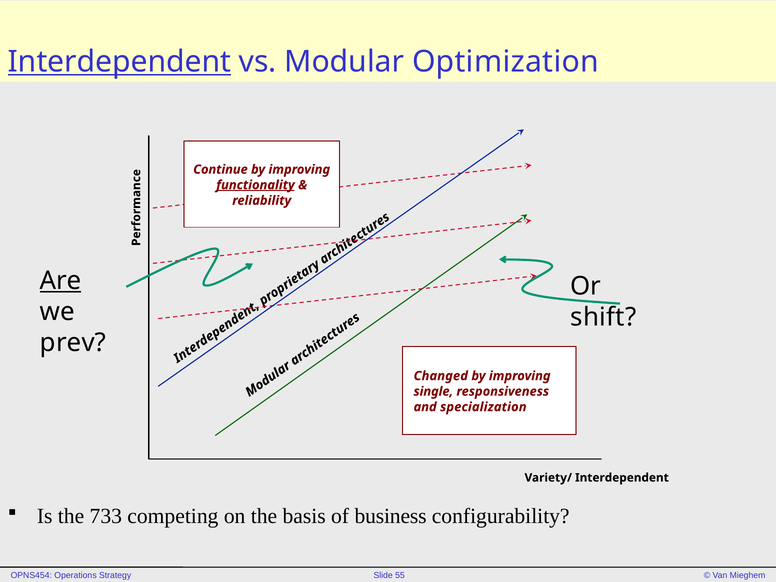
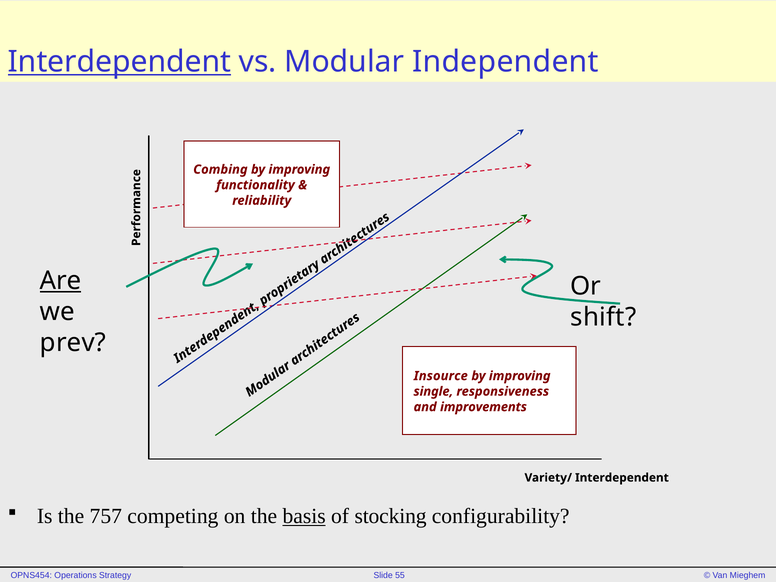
Optimization: Optimization -> Independent
Continue: Continue -> Combing
functionality underline: present -> none
Changed: Changed -> Insource
specialization: specialization -> improvements
733: 733 -> 757
basis underline: none -> present
business: business -> stocking
